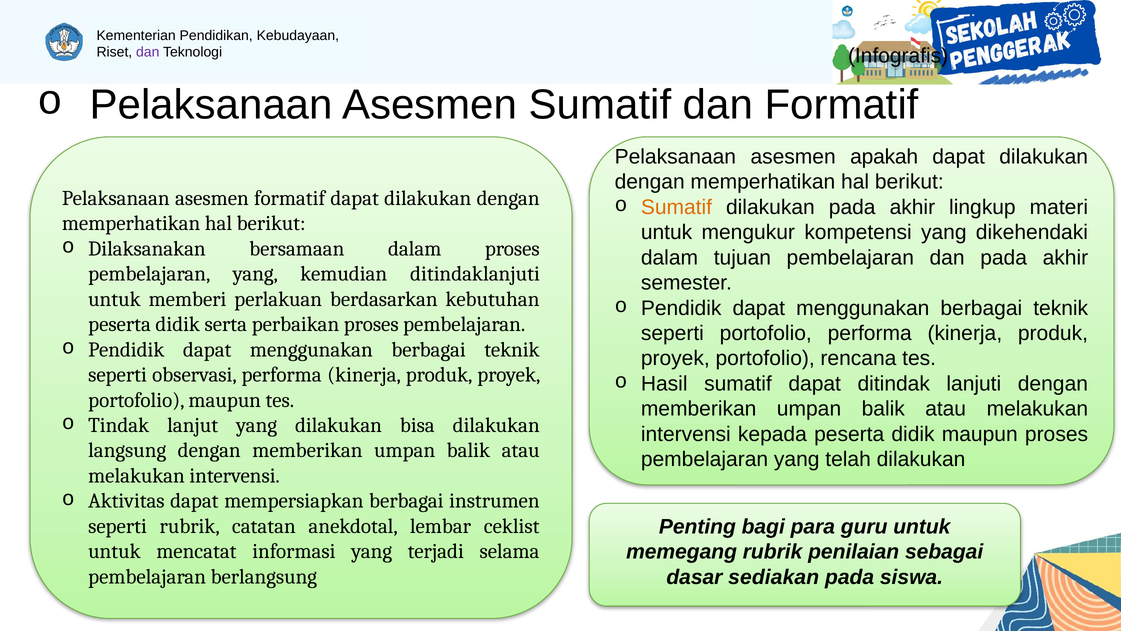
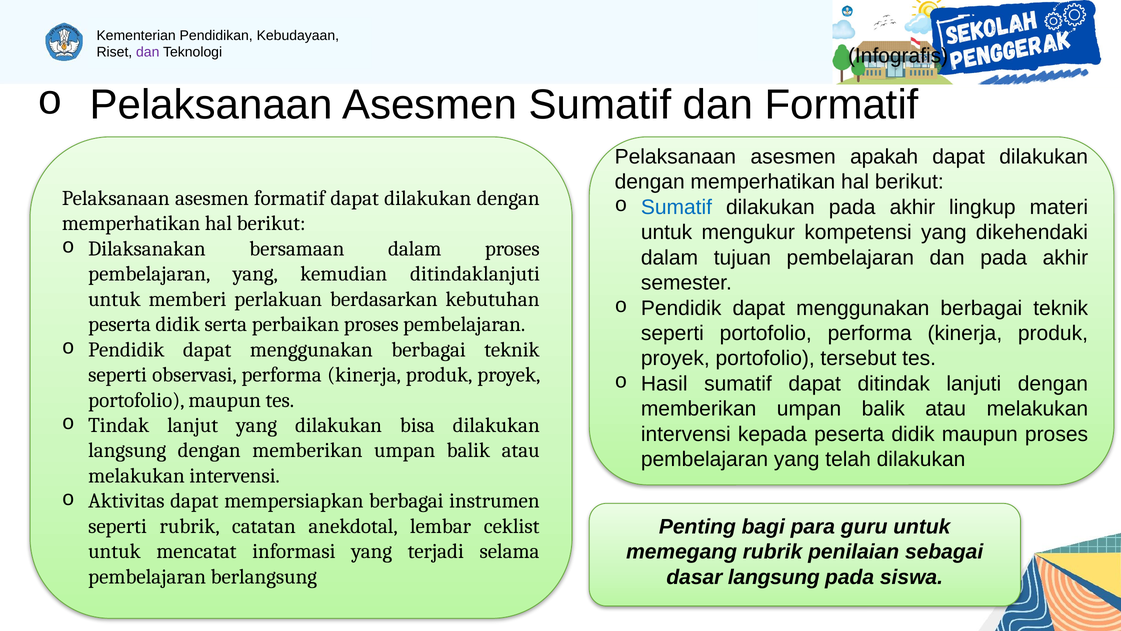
Sumatif at (676, 207) colour: orange -> blue
rencana: rencana -> tersebut
dasar sediakan: sediakan -> langsung
